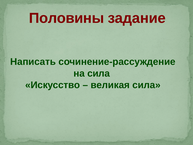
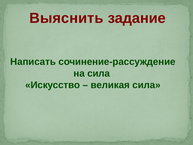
Половины: Половины -> Выяснить
